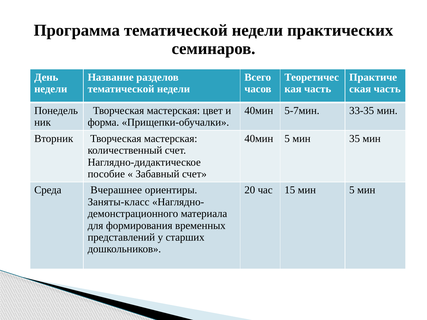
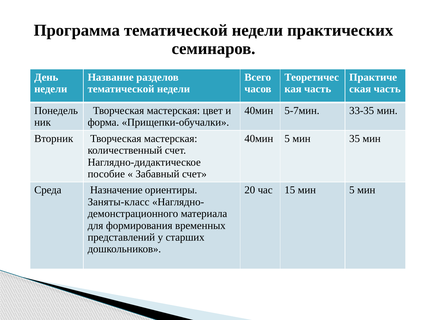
Вчерашнее: Вчерашнее -> Назначение
